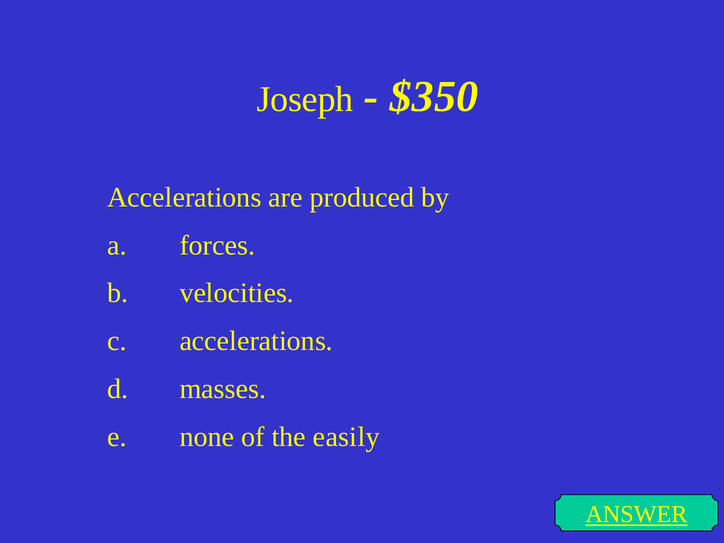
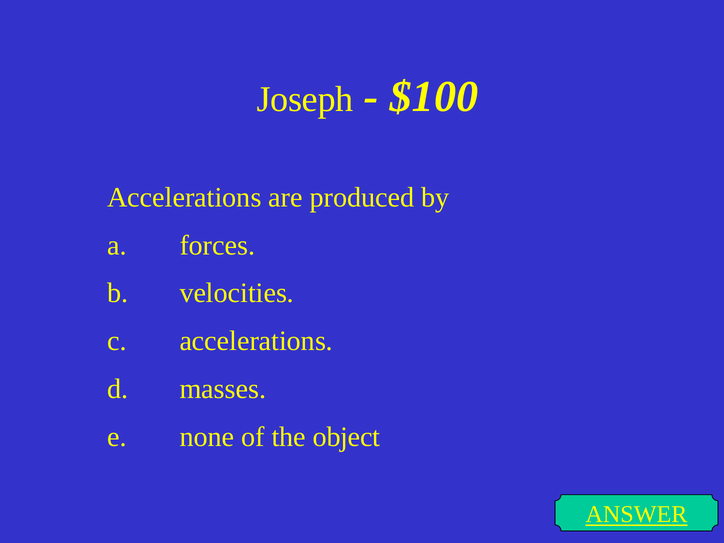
$350: $350 -> $100
easily: easily -> object
